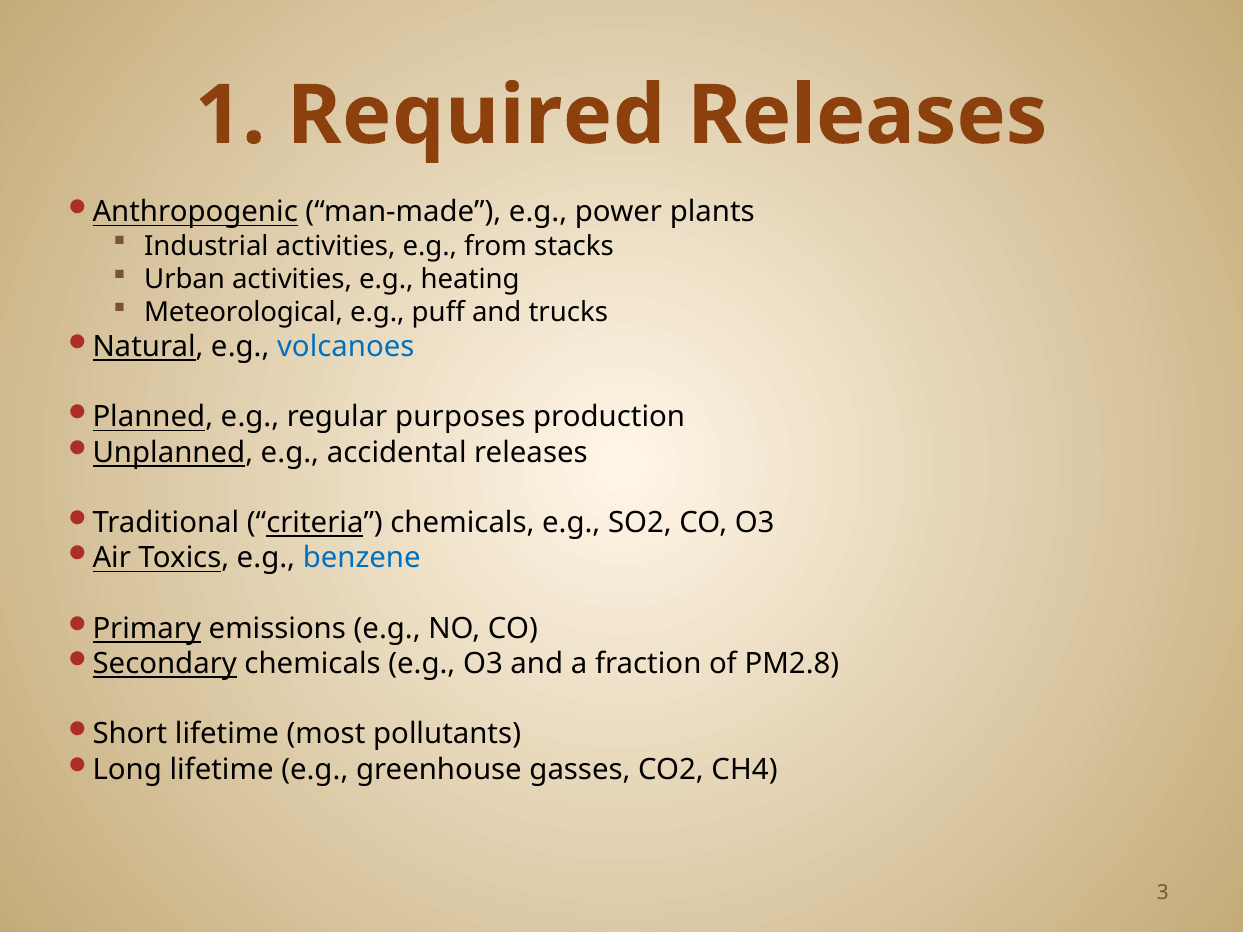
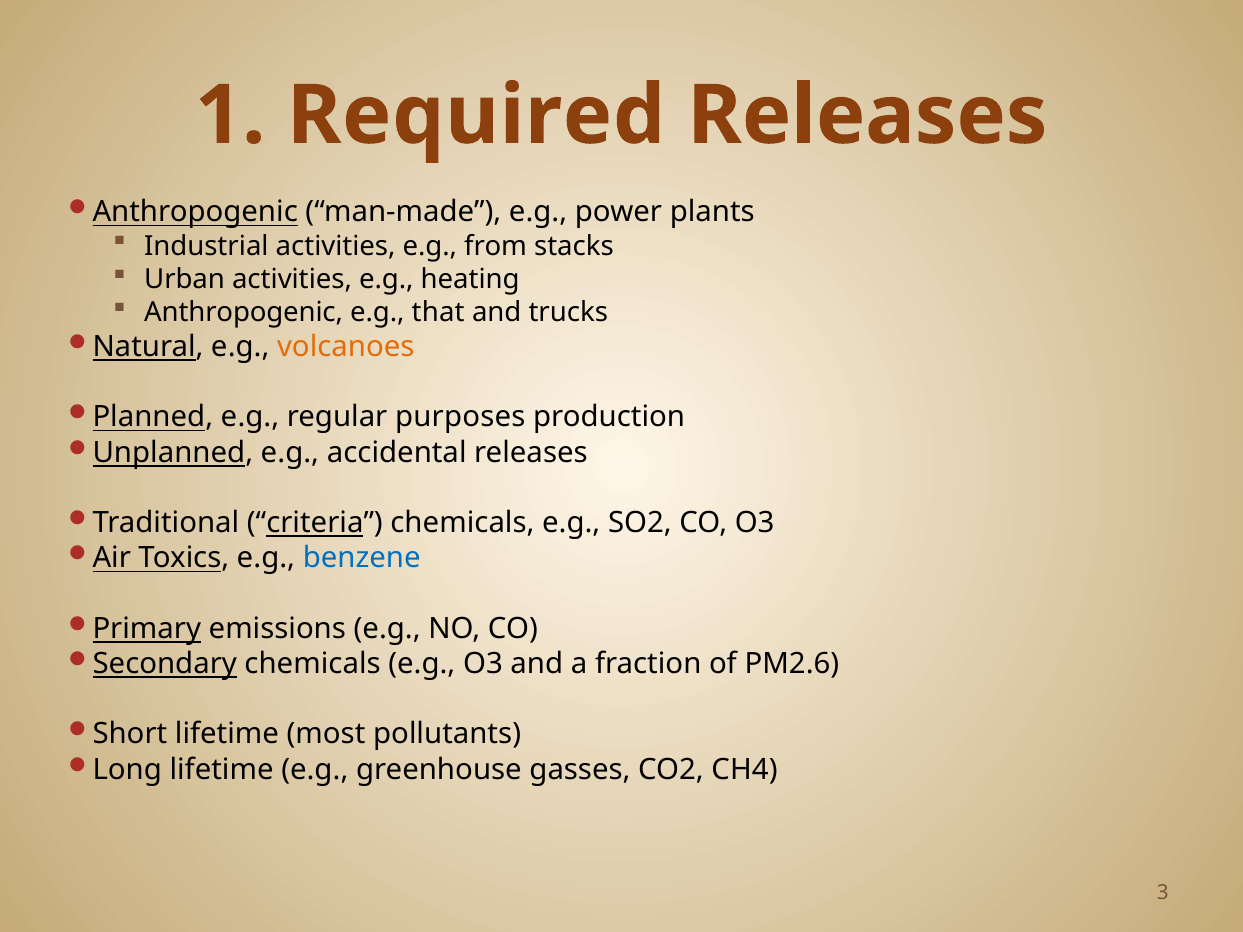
Meteorological at (244, 313): Meteorological -> Anthropogenic
puff: puff -> that
volcanoes colour: blue -> orange
PM2.8: PM2.8 -> PM2.6
